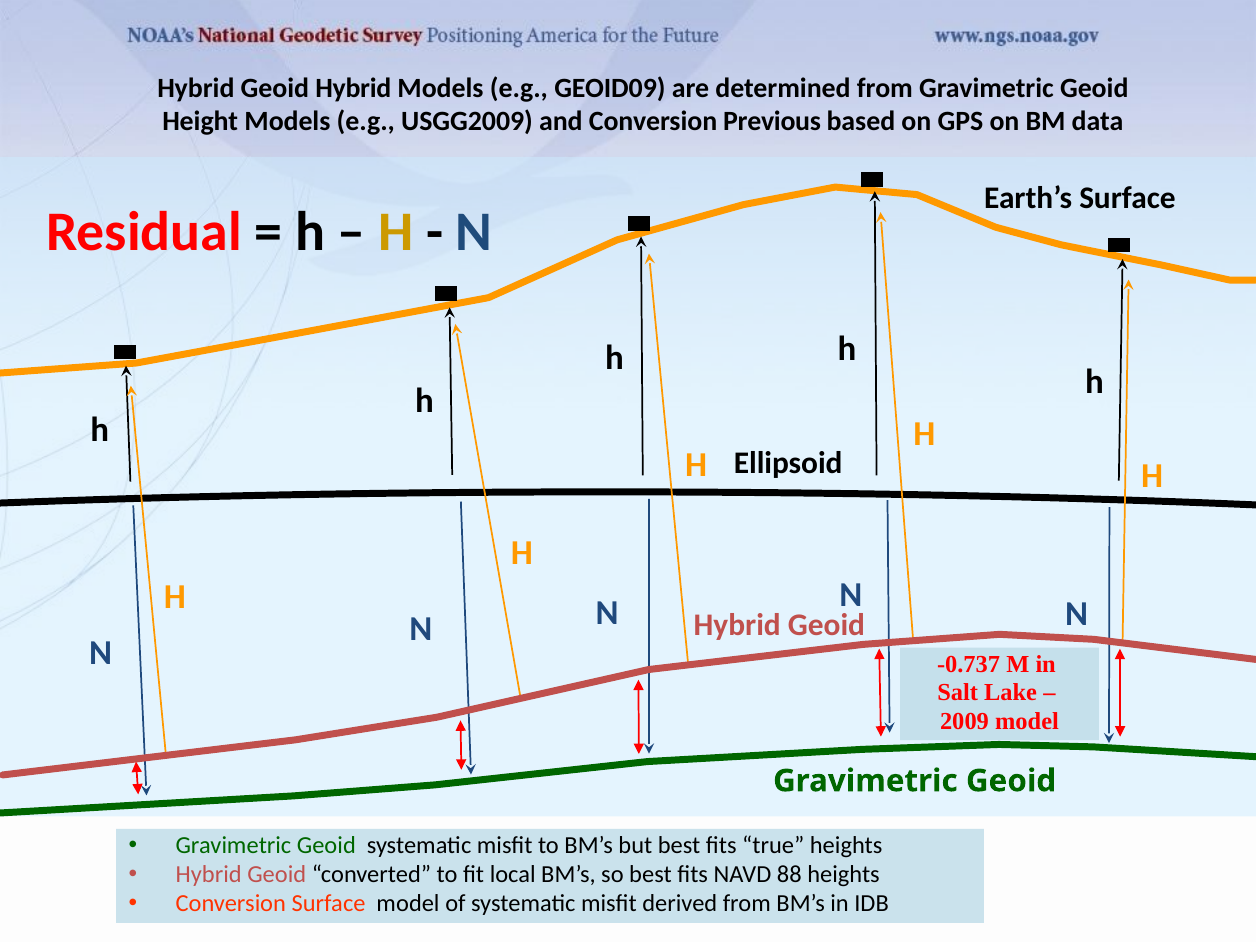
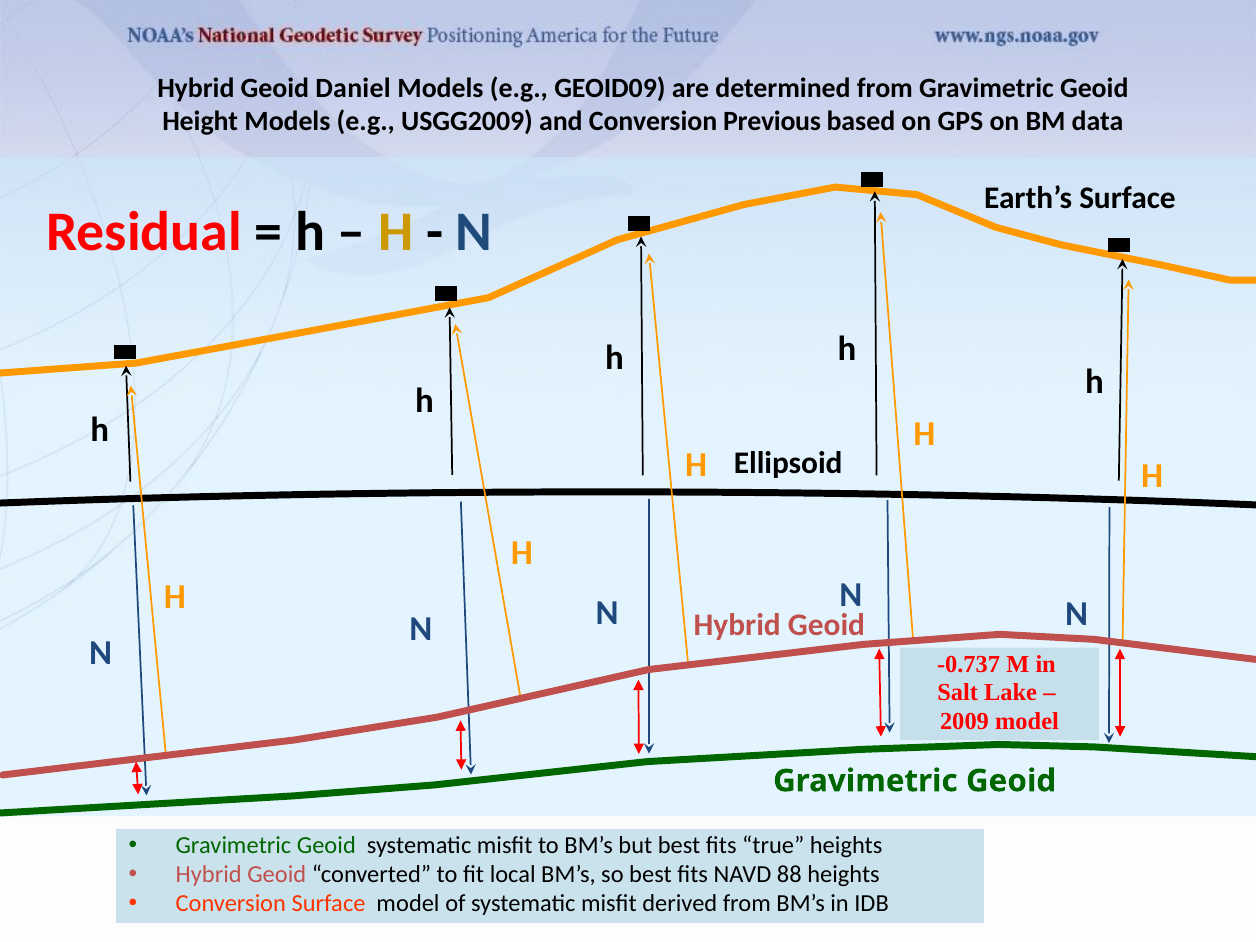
Geoid Hybrid: Hybrid -> Daniel
